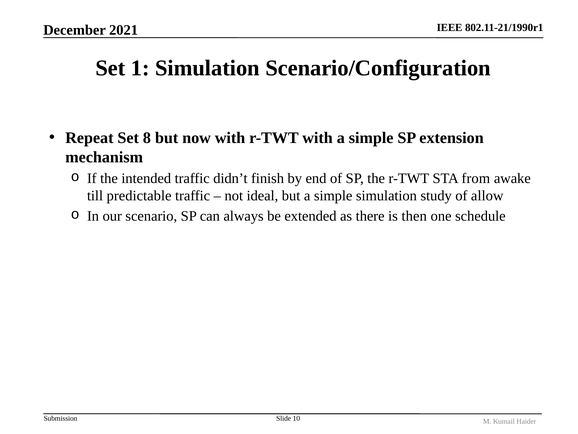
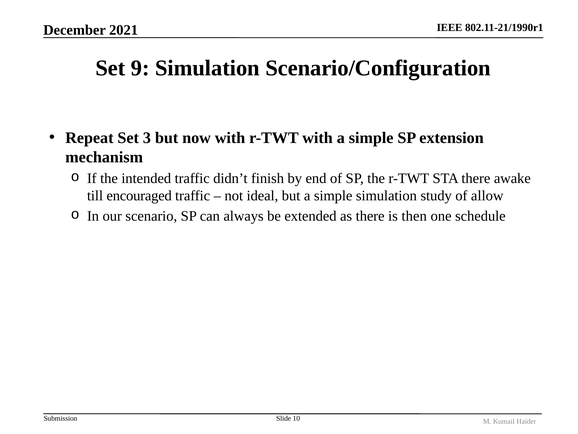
1: 1 -> 9
8: 8 -> 3
STA from: from -> there
predictable: predictable -> encouraged
